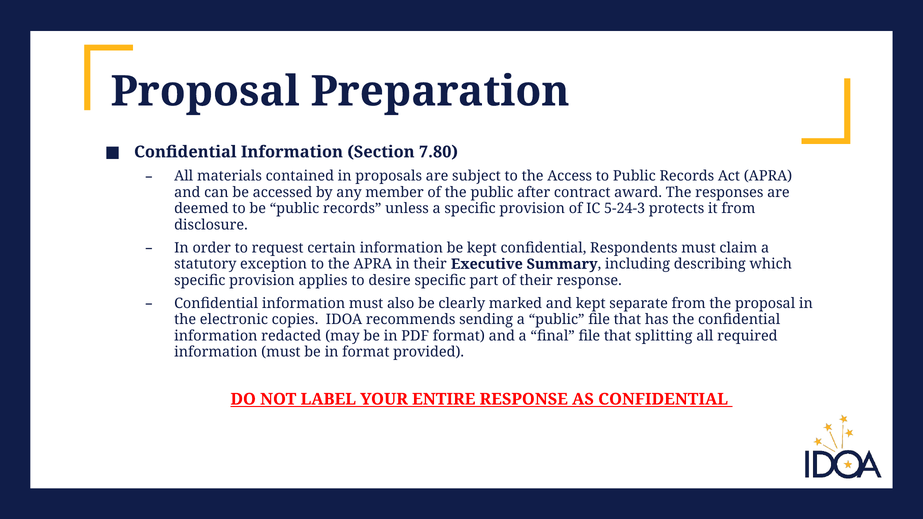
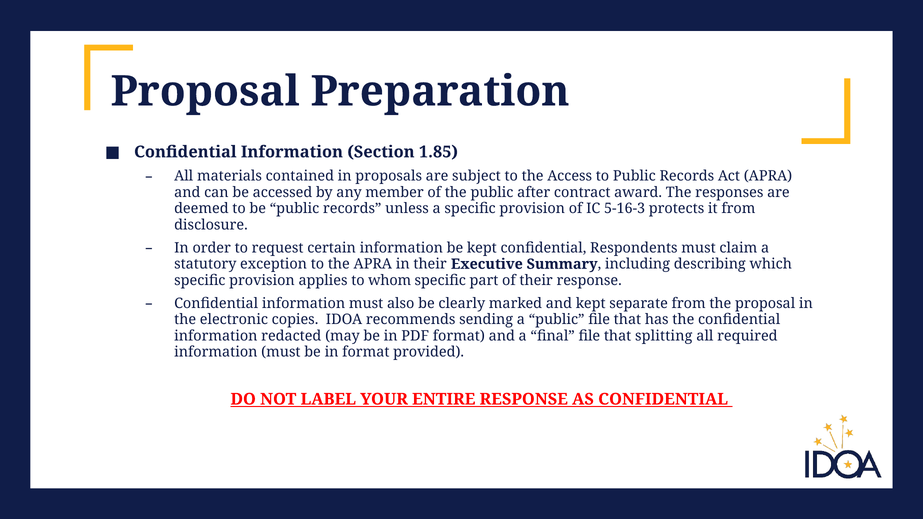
7.80: 7.80 -> 1.85
5-24-3: 5-24-3 -> 5-16-3
desire: desire -> whom
